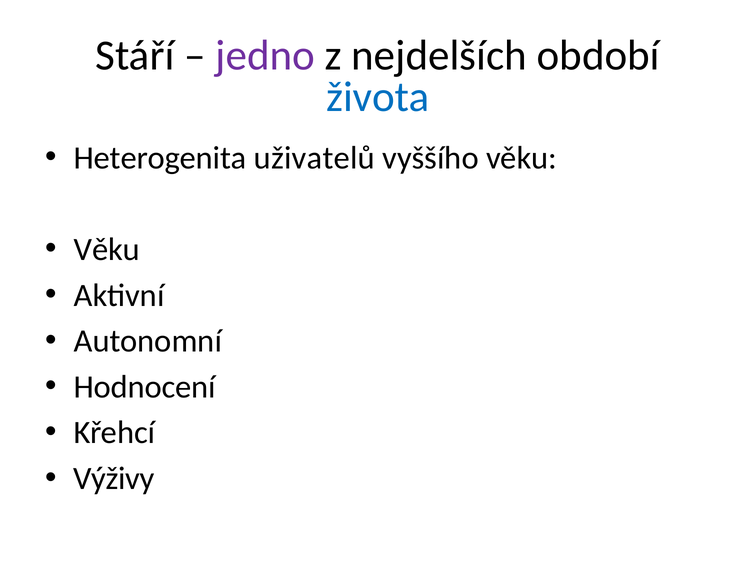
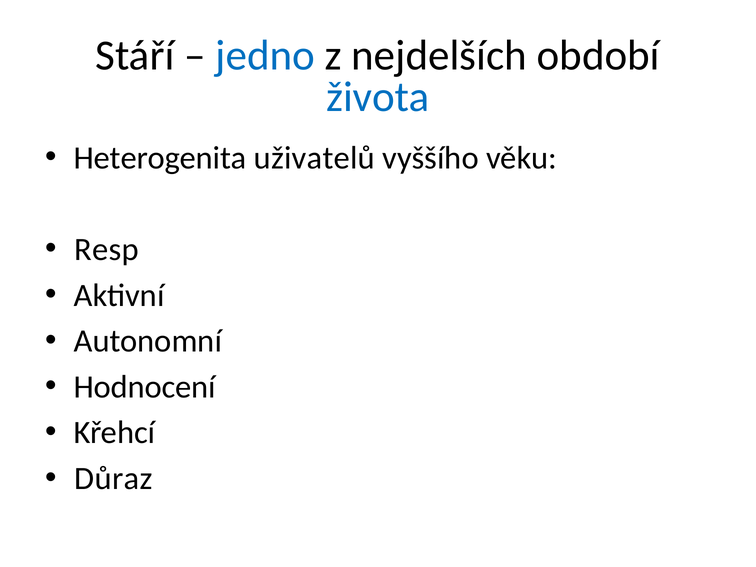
jedno colour: purple -> blue
Věku at (107, 250): Věku -> Resp
Výživy: Výživy -> Důraz
